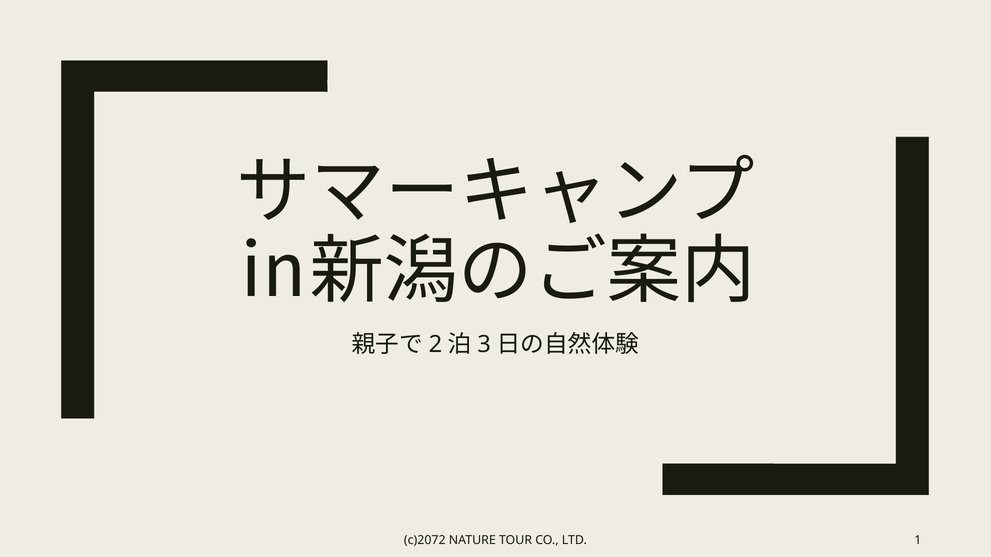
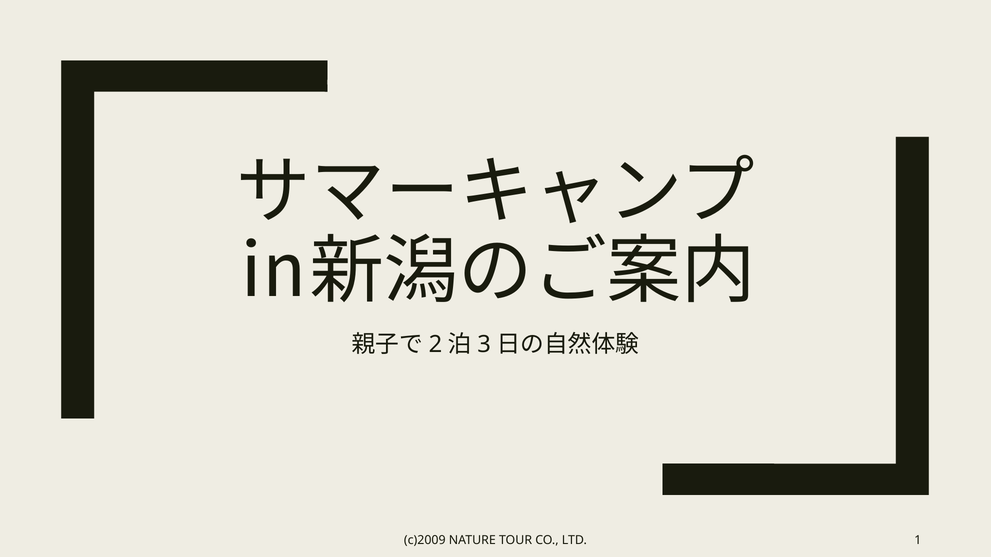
c)2072: c)2072 -> c)2009
